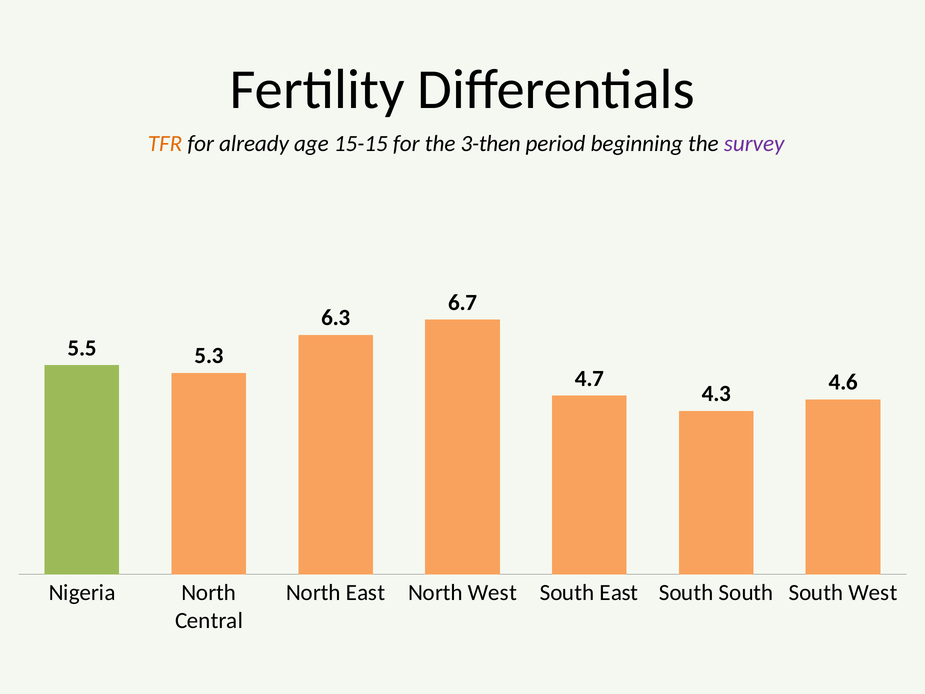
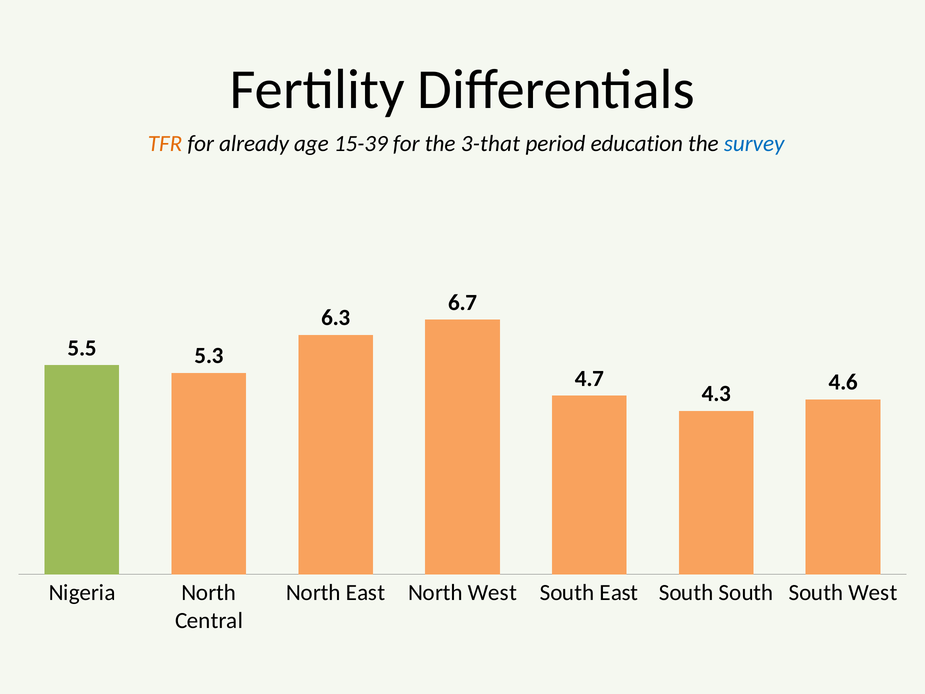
15-15: 15-15 -> 15-39
3-then: 3-then -> 3-that
beginning: beginning -> education
survey colour: purple -> blue
